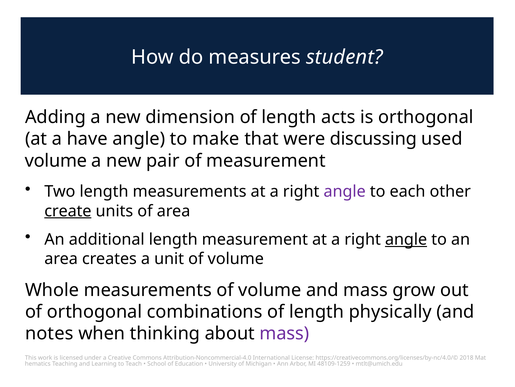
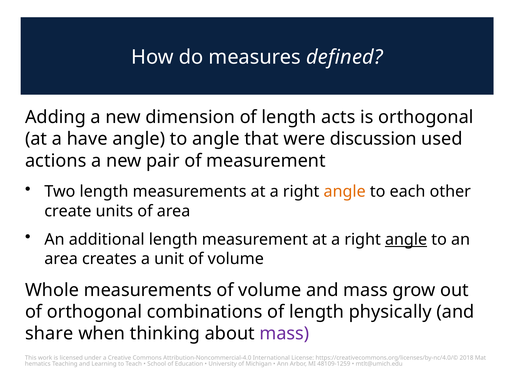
student: student -> defined
to make: make -> angle
discussing: discussing -> discussion
volume at (56, 160): volume -> actions
angle at (345, 191) colour: purple -> orange
create underline: present -> none
notes: notes -> share
